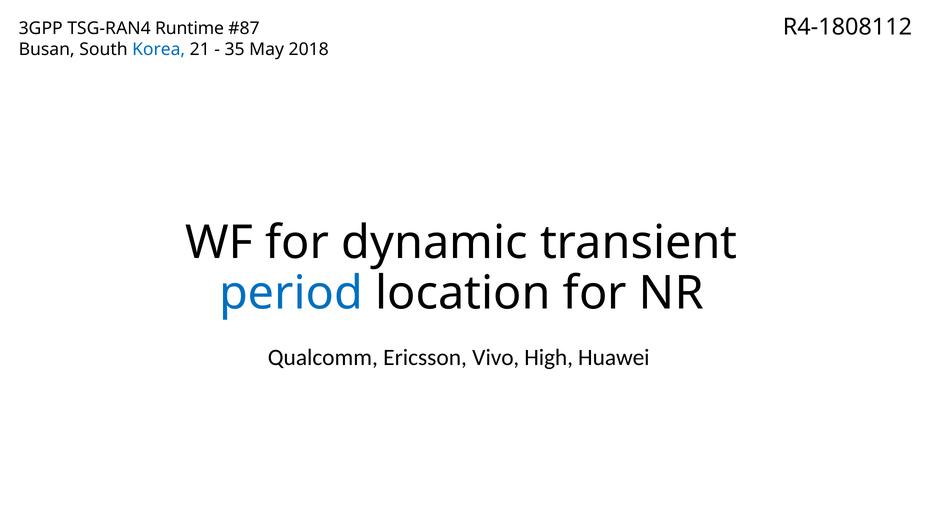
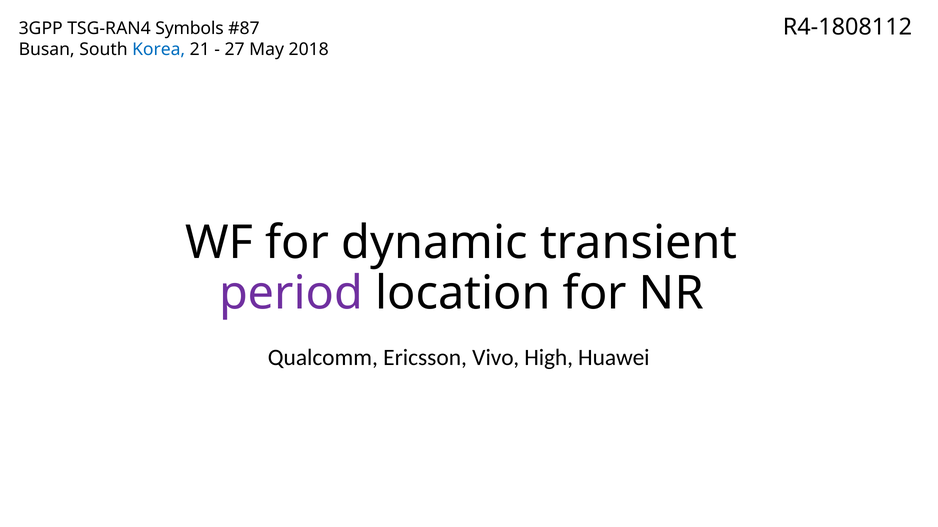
Runtime: Runtime -> Symbols
35: 35 -> 27
period colour: blue -> purple
